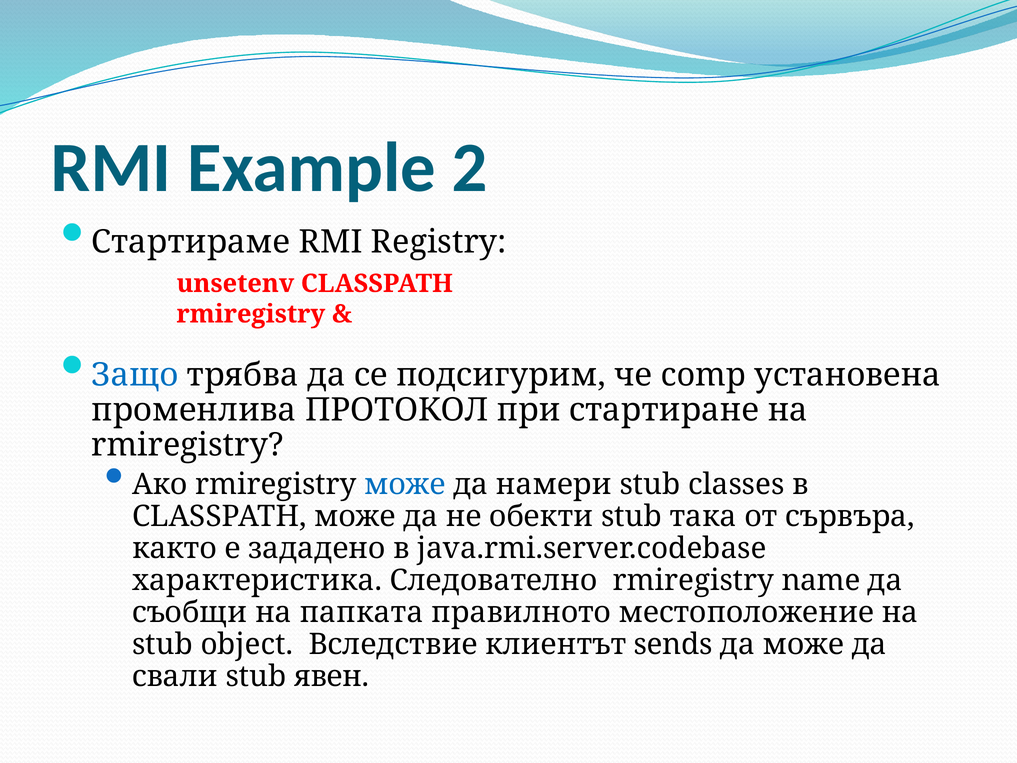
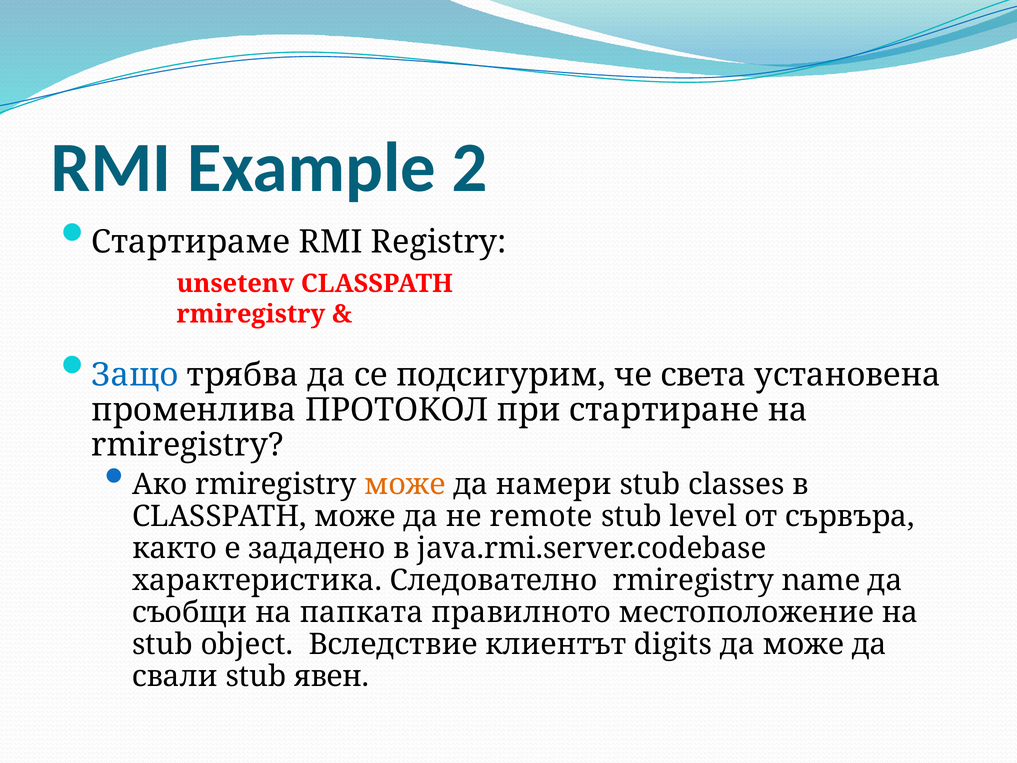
comp: comp -> света
може at (405, 484) colour: blue -> orange
обекти: обекти -> remote
така: така -> level
sends: sends -> digits
